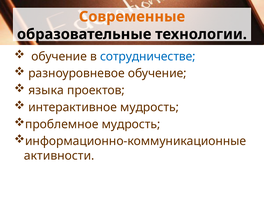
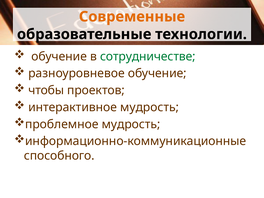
сотрудничестве colour: blue -> green
языка: языка -> чтобы
активности: активности -> способного
